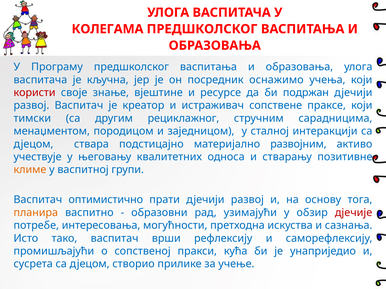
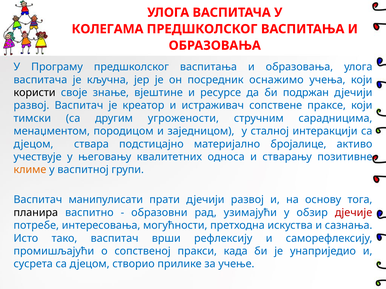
користи colour: red -> black
рециклажног: рециклажног -> угрожености
развојним: развојним -> бројалице
оптимистично: оптимистично -> манипулисати
планира colour: orange -> black
кућа: кућа -> када
